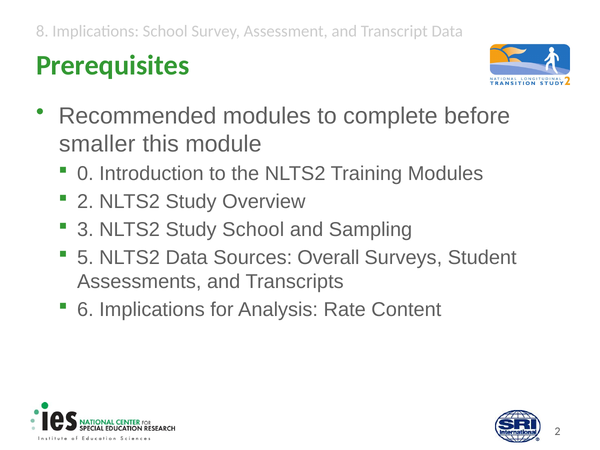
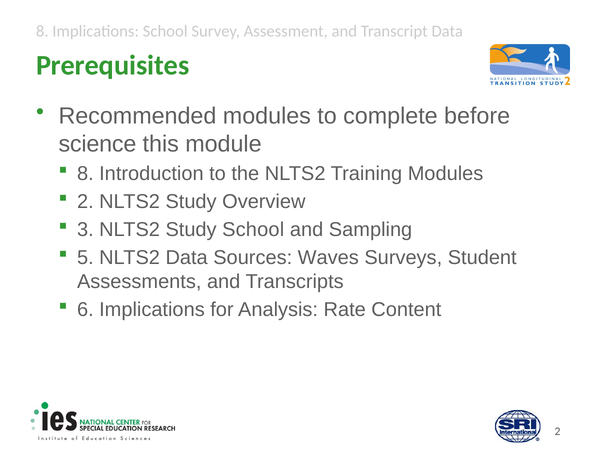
smaller: smaller -> science
0 at (85, 174): 0 -> 8
Overall: Overall -> Waves
